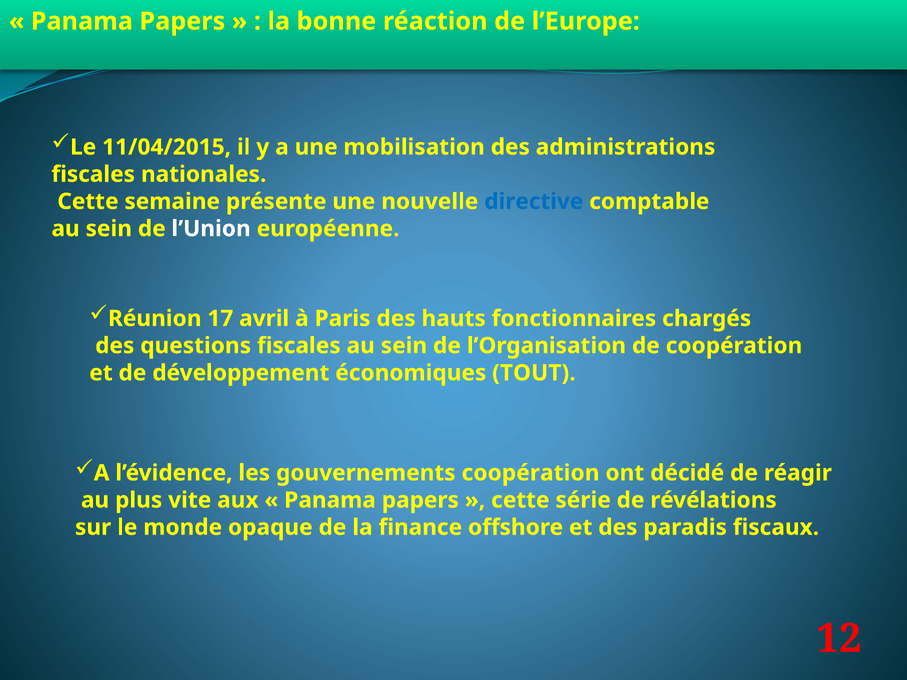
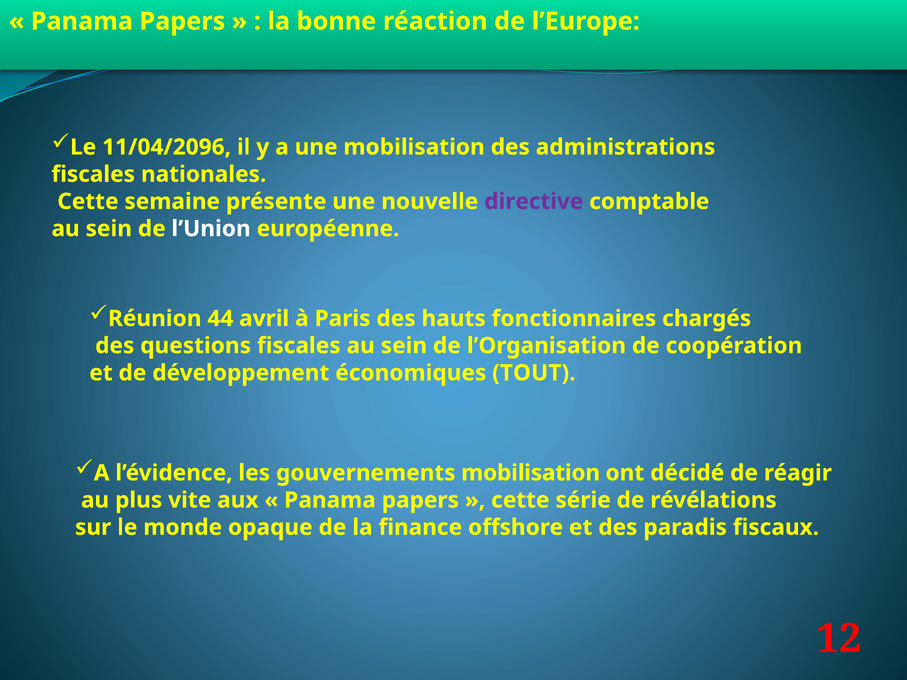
11/04/2015: 11/04/2015 -> 11/04/2096
directive colour: blue -> purple
17: 17 -> 44
gouvernements coopération: coopération -> mobilisation
